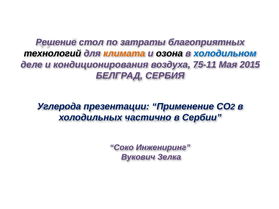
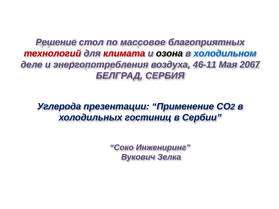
затраты: затраты -> массовое
технологий colour: black -> red
климата colour: orange -> red
кондиционирования: кондиционирования -> энергопотребления
75-11: 75-11 -> 46-11
2015: 2015 -> 2067
частично: частично -> гостиниц
